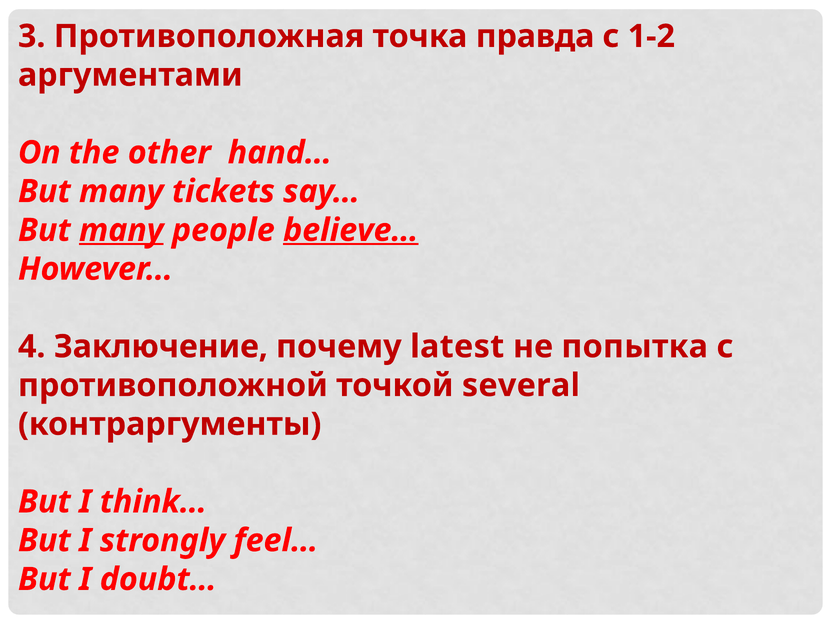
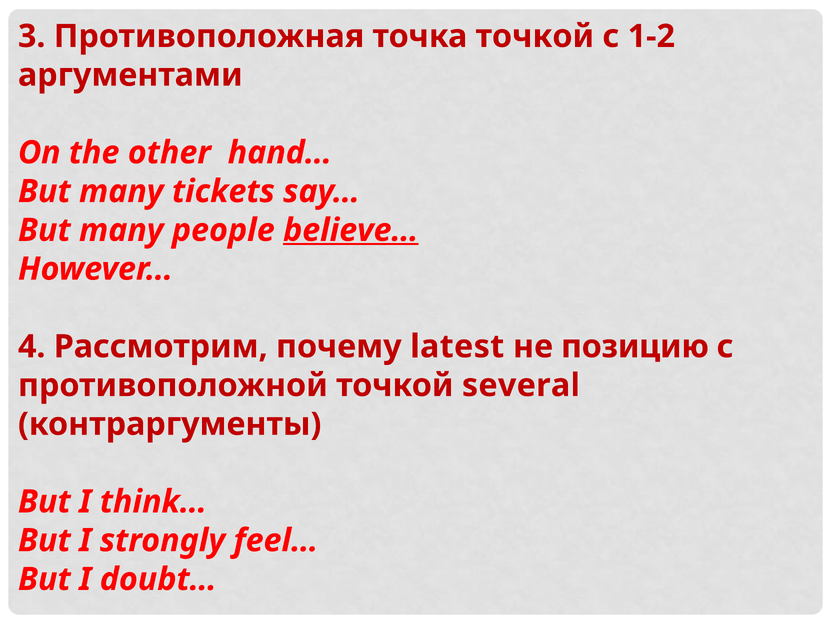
точка правда: правда -> точкой
many at (121, 230) underline: present -> none
Заключение: Заключение -> Рассмотрим
попытка: попытка -> позицию
